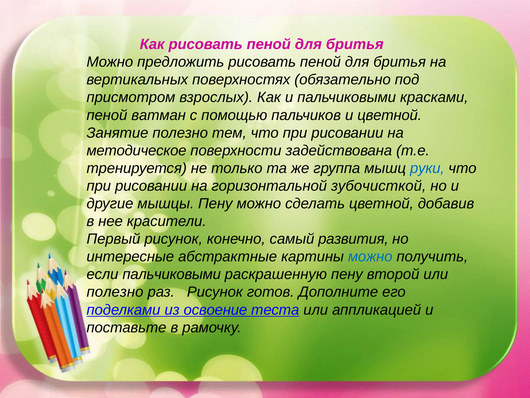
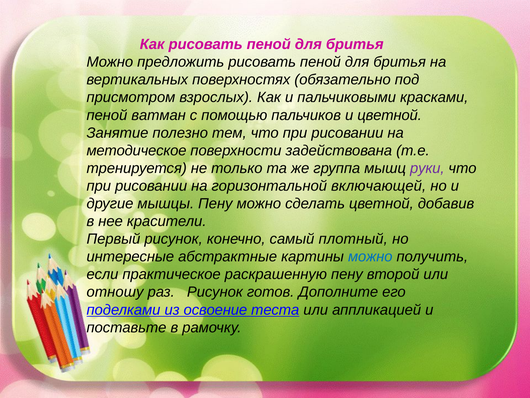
руки colour: blue -> purple
зубочисткой: зубочисткой -> включающей
развития: развития -> плотный
если пальчиковыми: пальчиковыми -> практическое
полезно at (115, 292): полезно -> отношу
